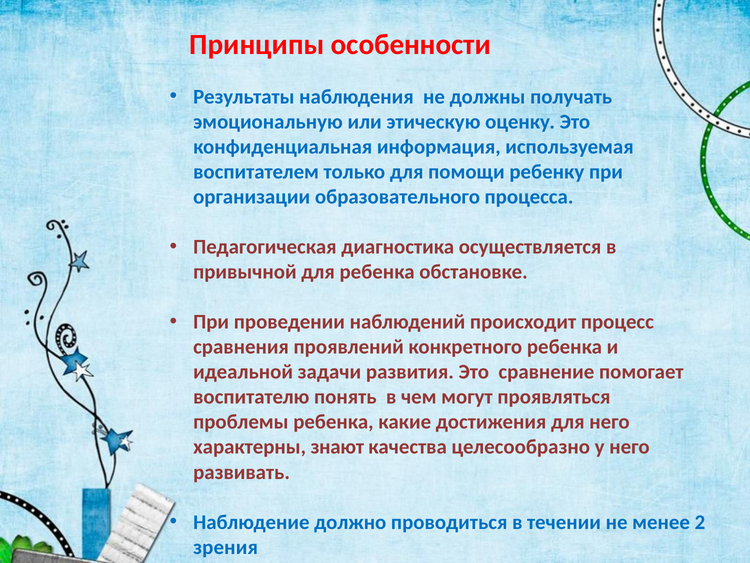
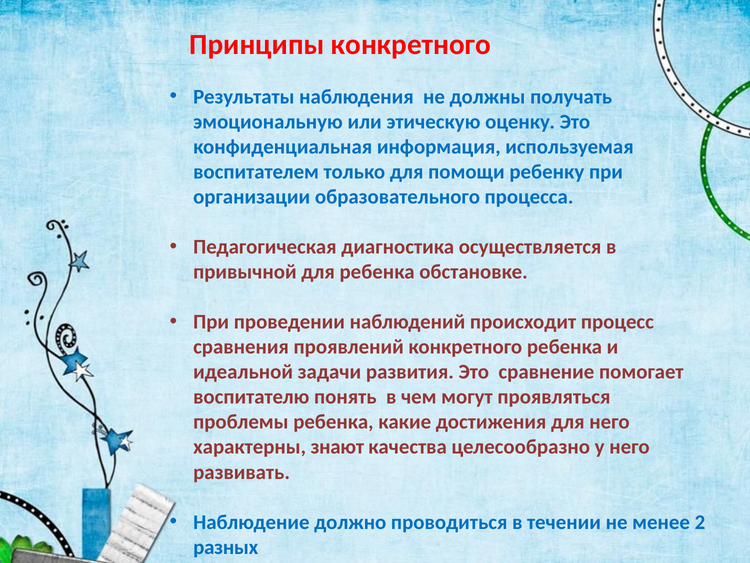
Принципы особенности: особенности -> конкретного
зрения: зрения -> разных
